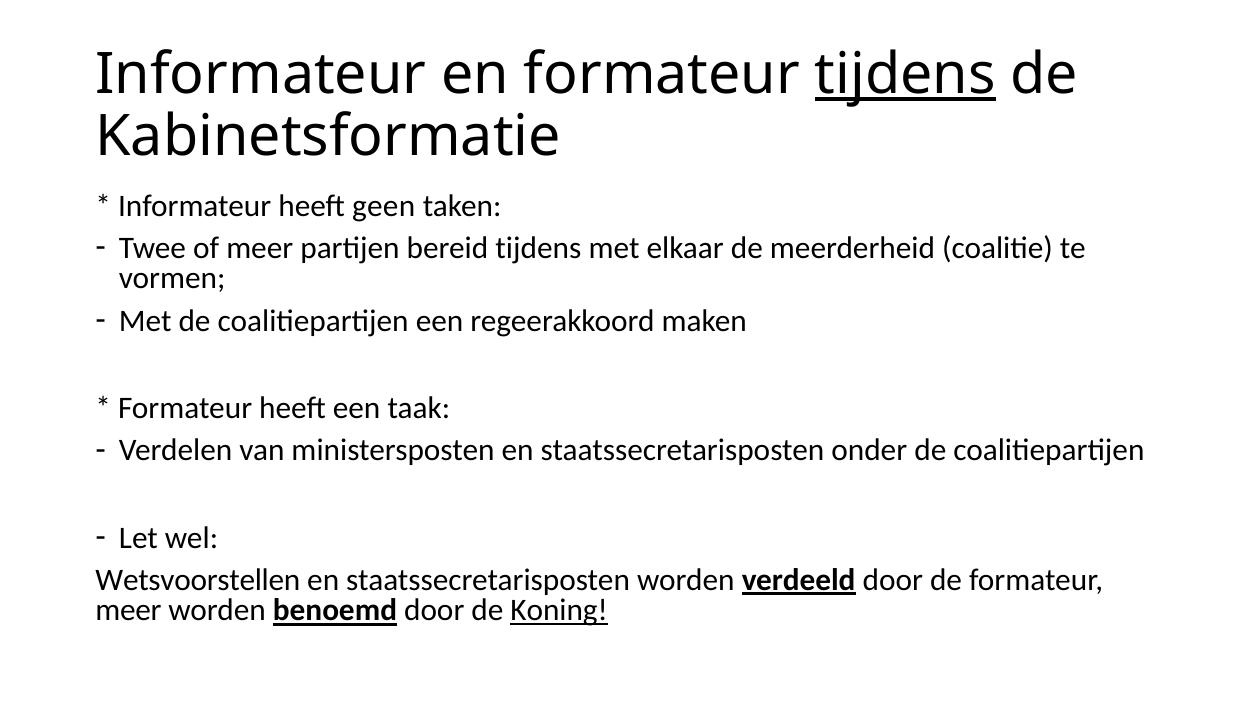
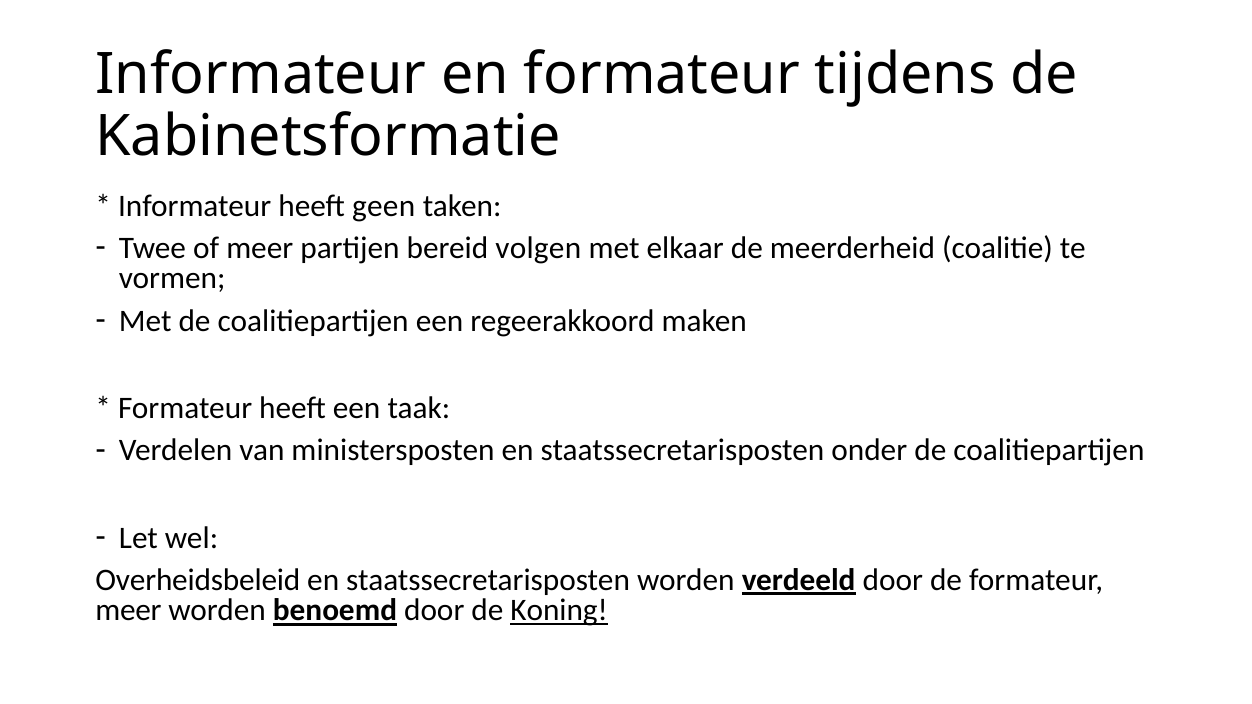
tijdens at (905, 74) underline: present -> none
bereid tijdens: tijdens -> volgen
Wetsvoorstellen: Wetsvoorstellen -> Overheidsbeleid
